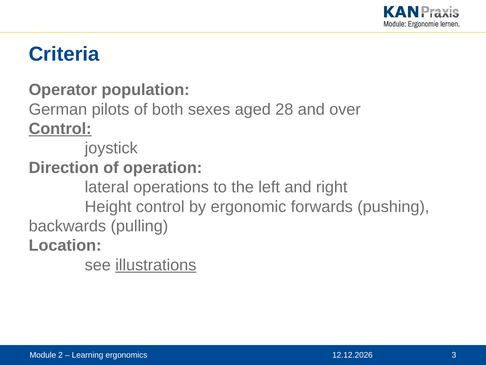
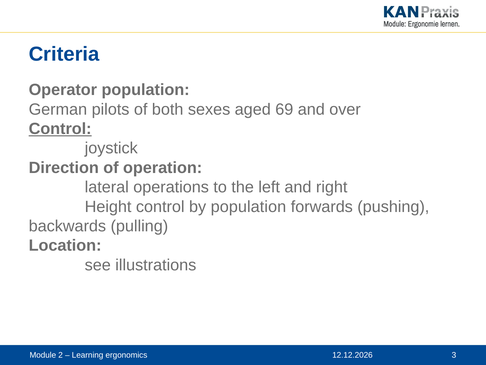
28: 28 -> 69
by ergonomic: ergonomic -> population
illustrations underline: present -> none
